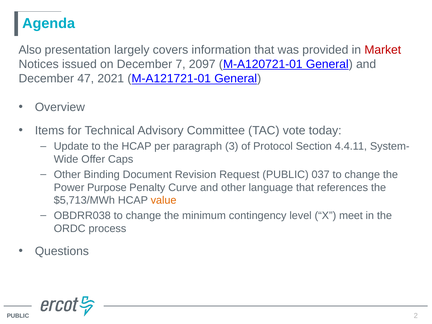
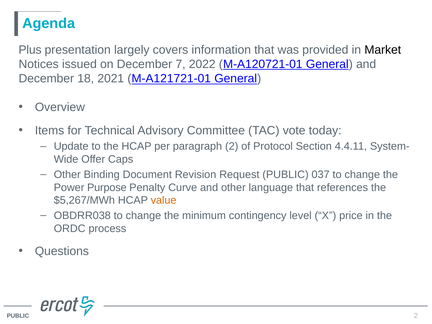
Also: Also -> Plus
Market colour: red -> black
2097: 2097 -> 2022
47: 47 -> 18
paragraph 3: 3 -> 2
$5,713/MWh: $5,713/MWh -> $5,267/MWh
meet: meet -> price
